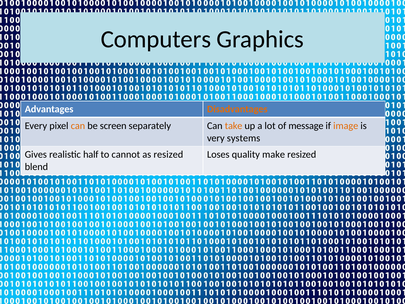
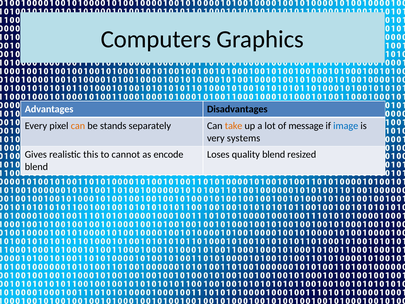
Disadvantages colour: orange -> black
screen: screen -> stands
image colour: orange -> blue
half: half -> this
as resized: resized -> encode
quality make: make -> blend
